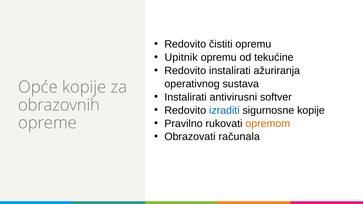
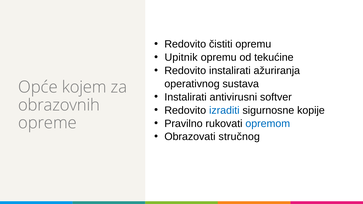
Opće kopije: kopije -> kojem
opremom colour: orange -> blue
računala: računala -> stručnog
